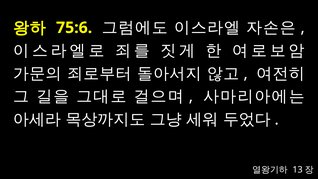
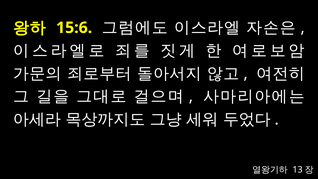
75:6: 75:6 -> 15:6
